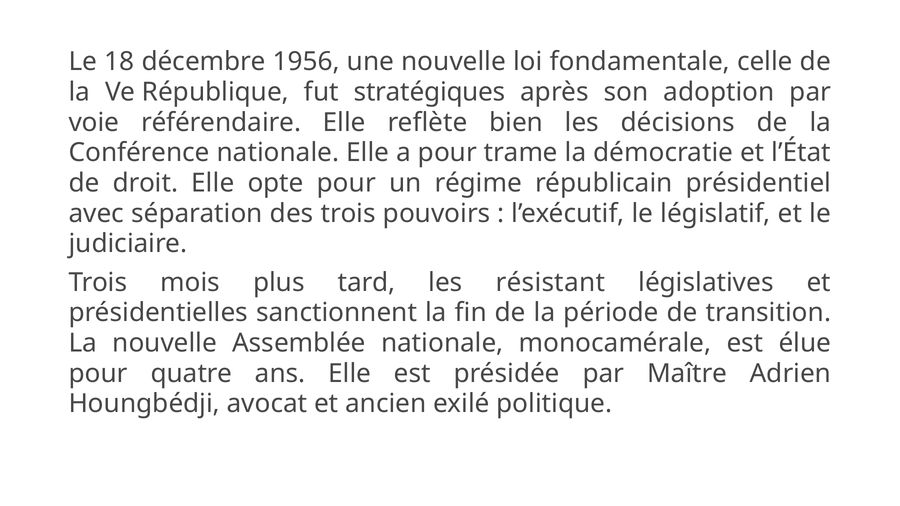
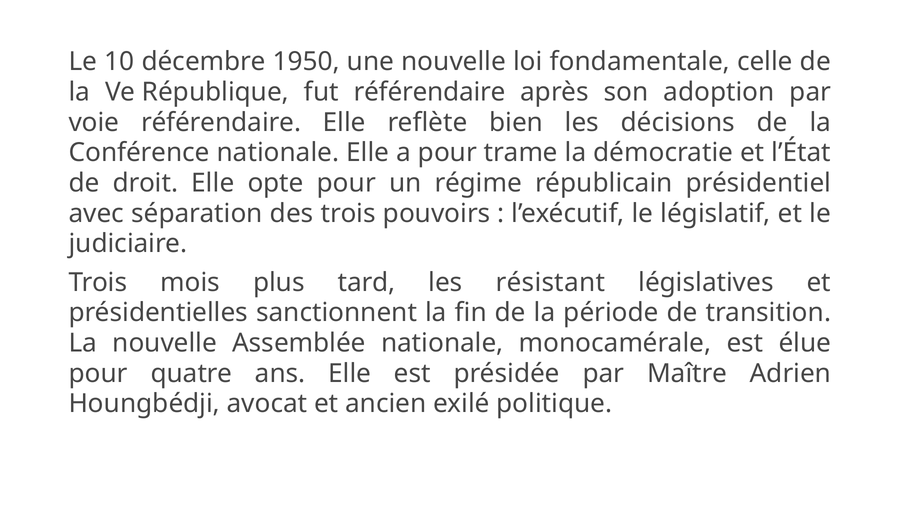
18: 18 -> 10
1956: 1956 -> 1950
fut stratégiques: stratégiques -> référendaire
